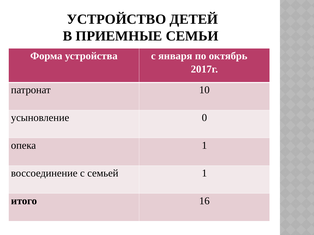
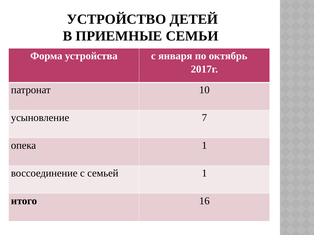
0: 0 -> 7
